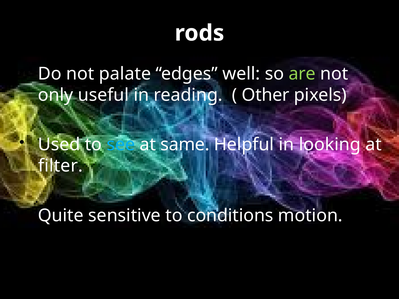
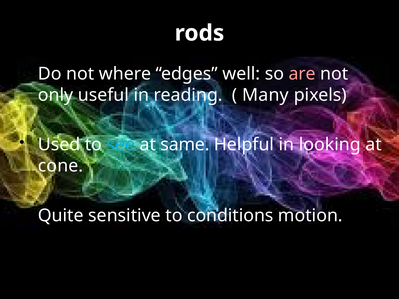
palate: palate -> where
are colour: light green -> pink
Other: Other -> Many
filter: filter -> cone
